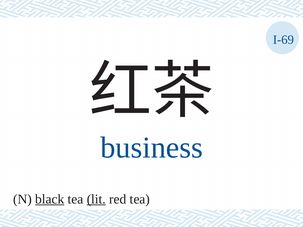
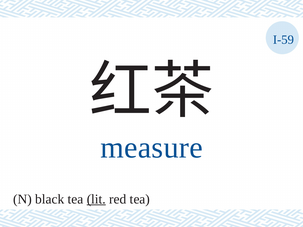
I-69: I-69 -> I-59
business: business -> measure
black underline: present -> none
